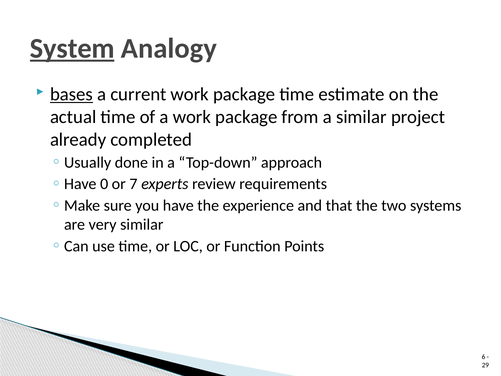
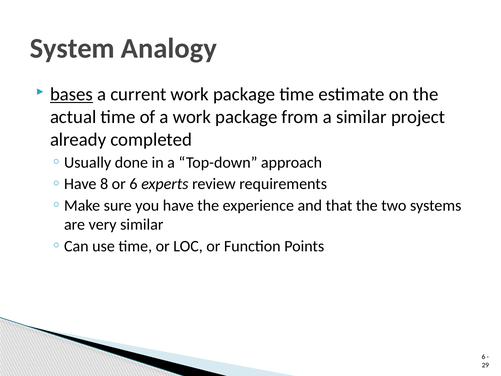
System underline: present -> none
0: 0 -> 8
or 7: 7 -> 6
